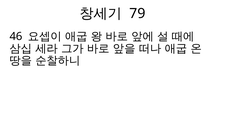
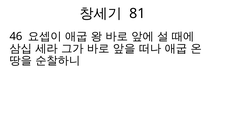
79: 79 -> 81
